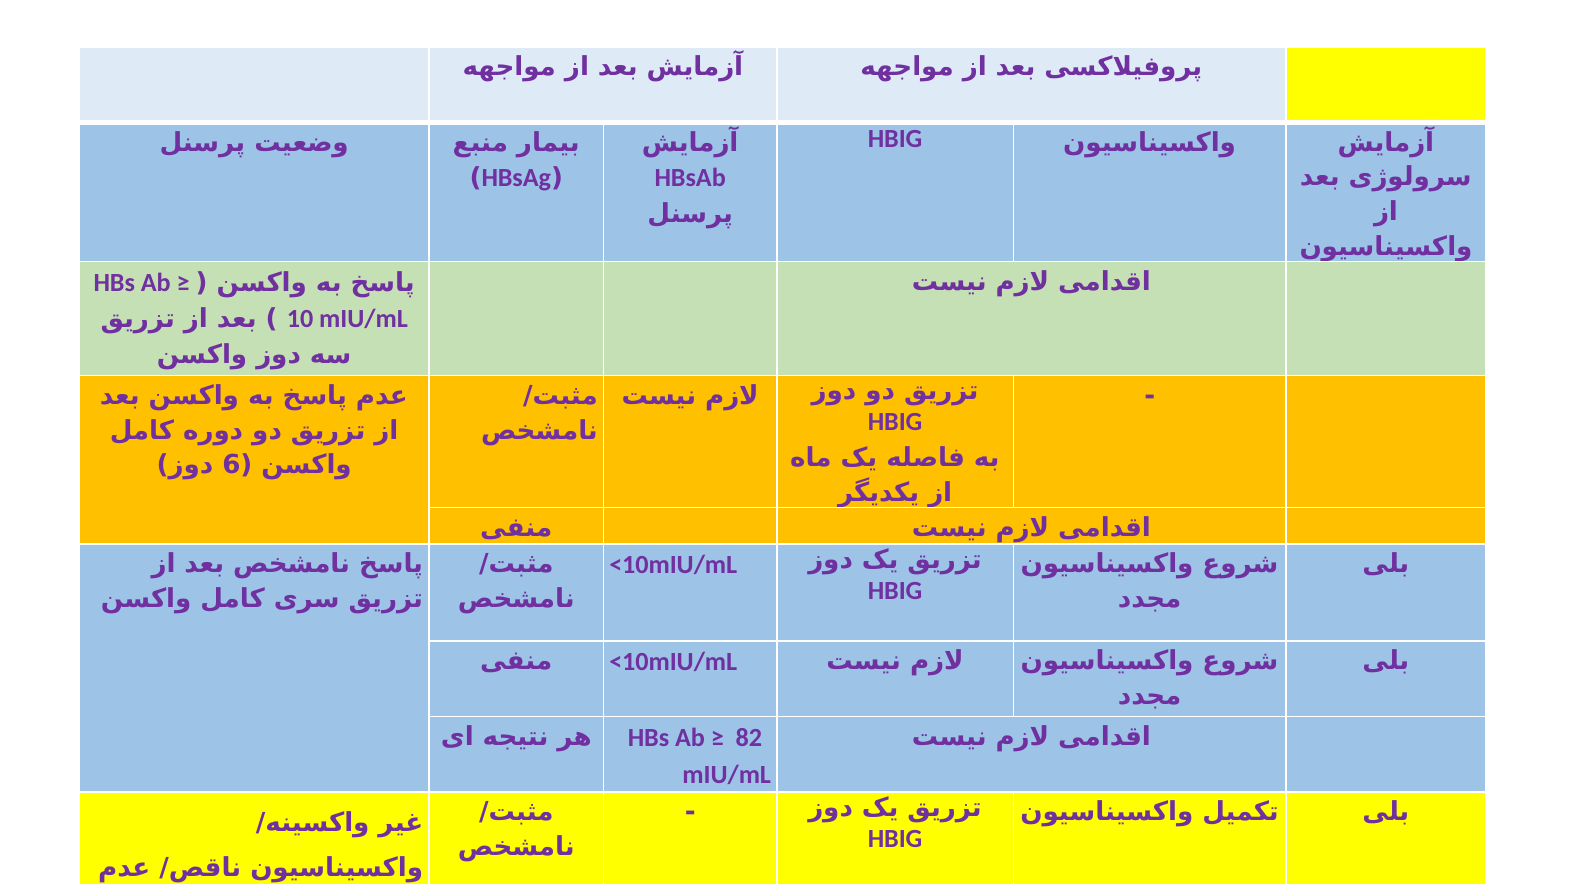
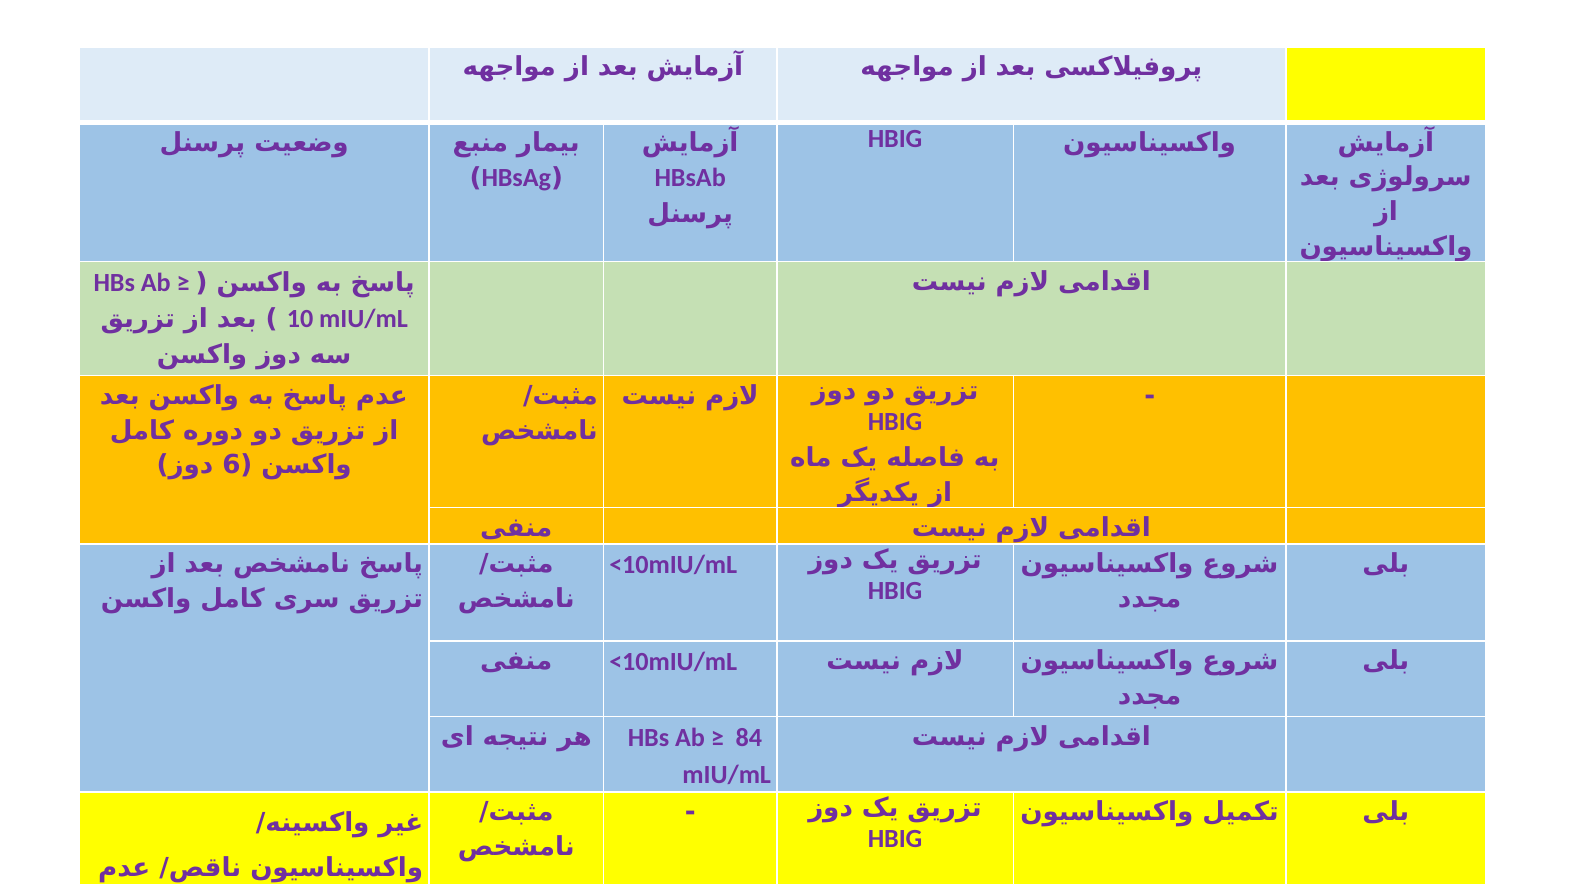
82: 82 -> 84
